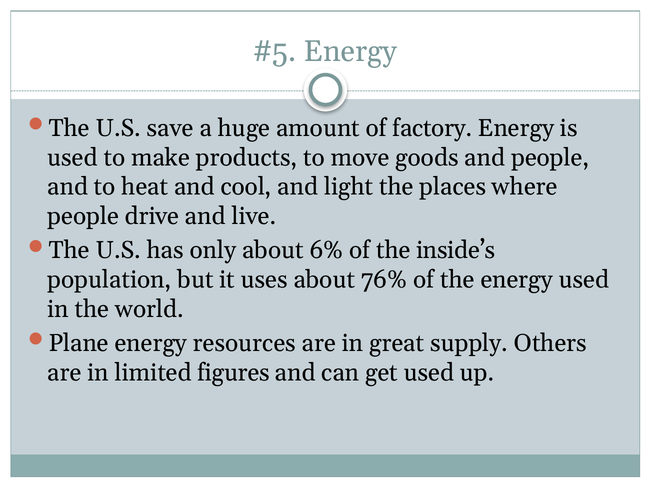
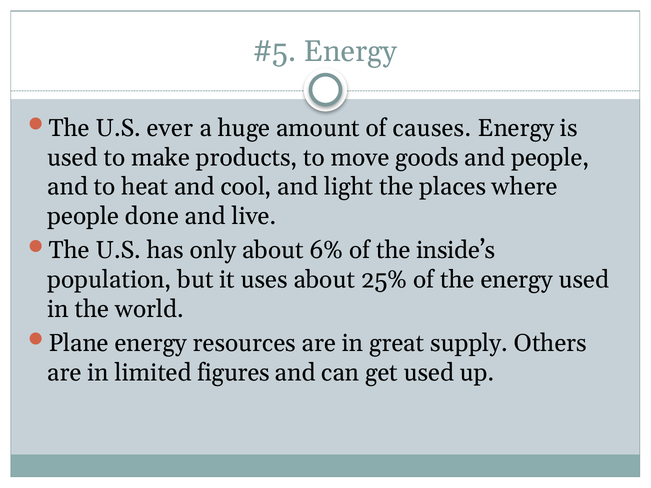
save: save -> ever
factory: factory -> causes
drive: drive -> done
76%: 76% -> 25%
